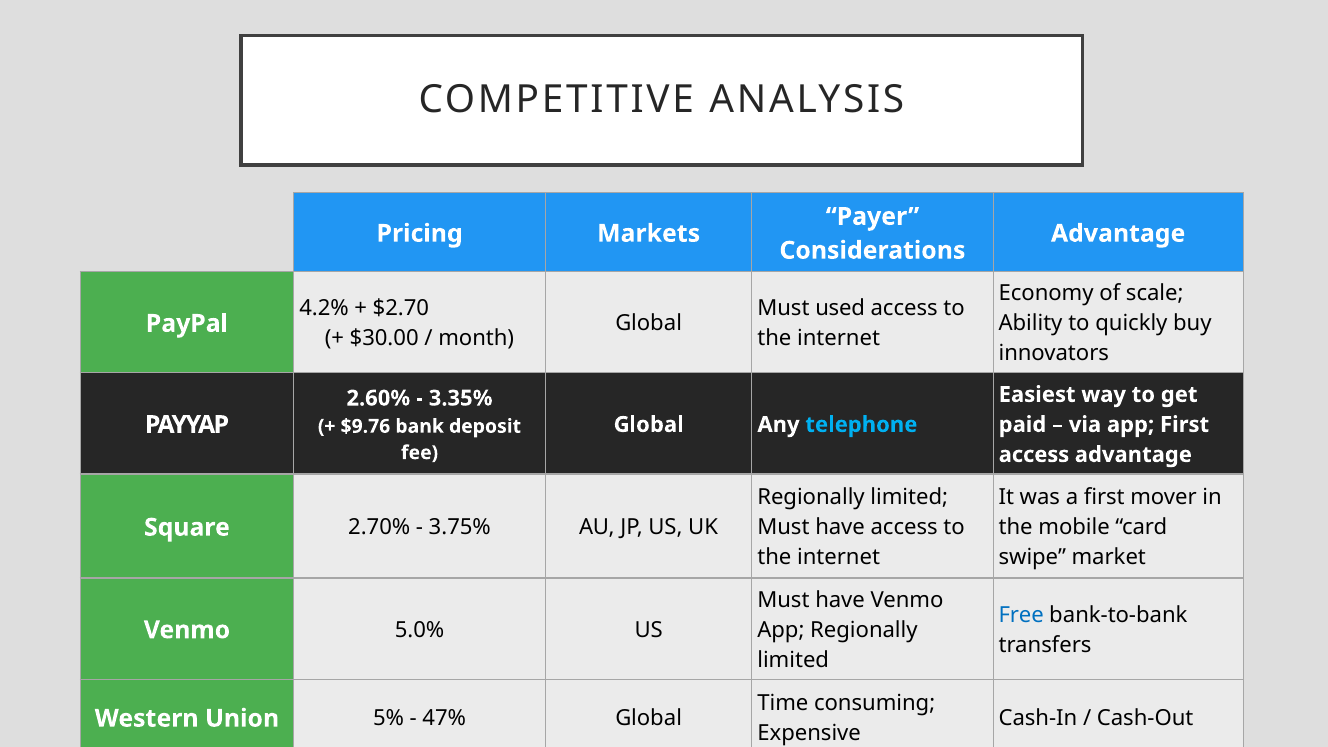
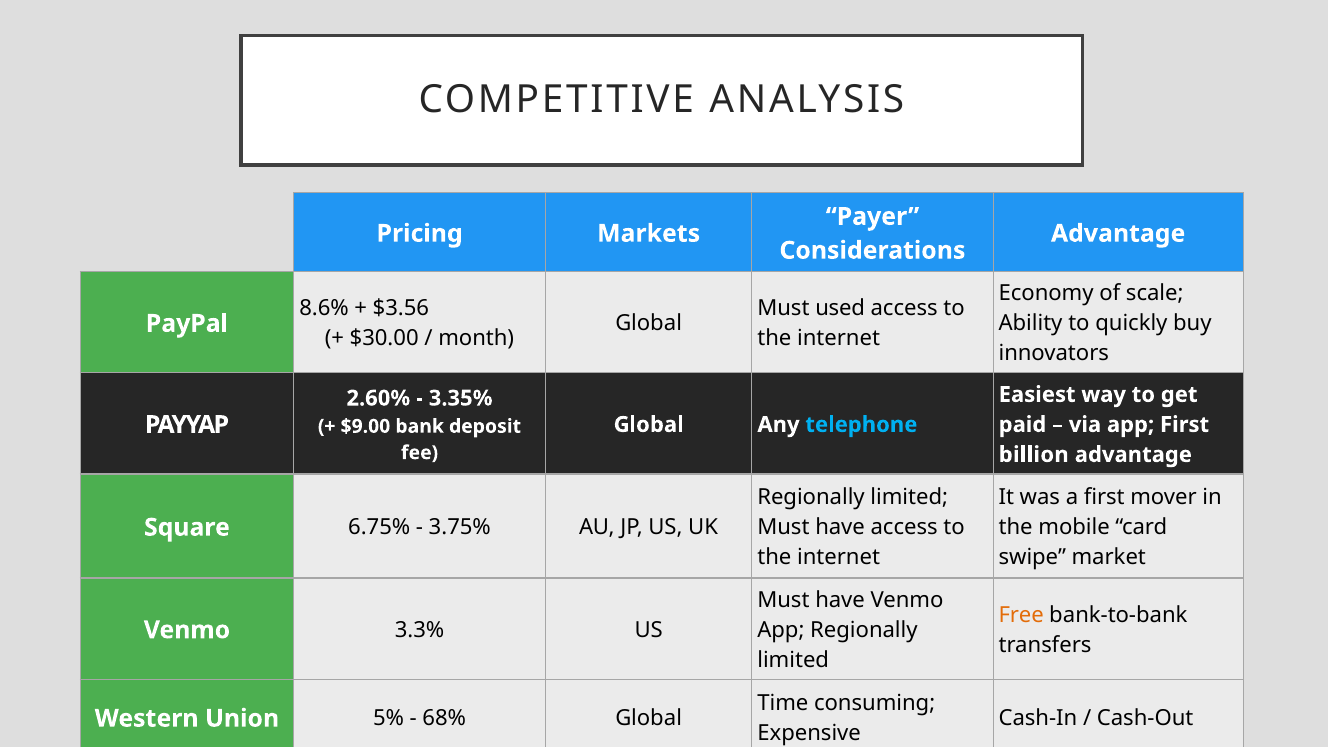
4.2%: 4.2% -> 8.6%
$2.70: $2.70 -> $3.56
$9.76: $9.76 -> $9.00
access at (1034, 455): access -> billion
2.70%: 2.70% -> 6.75%
Free colour: blue -> orange
5.0%: 5.0% -> 3.3%
47%: 47% -> 68%
